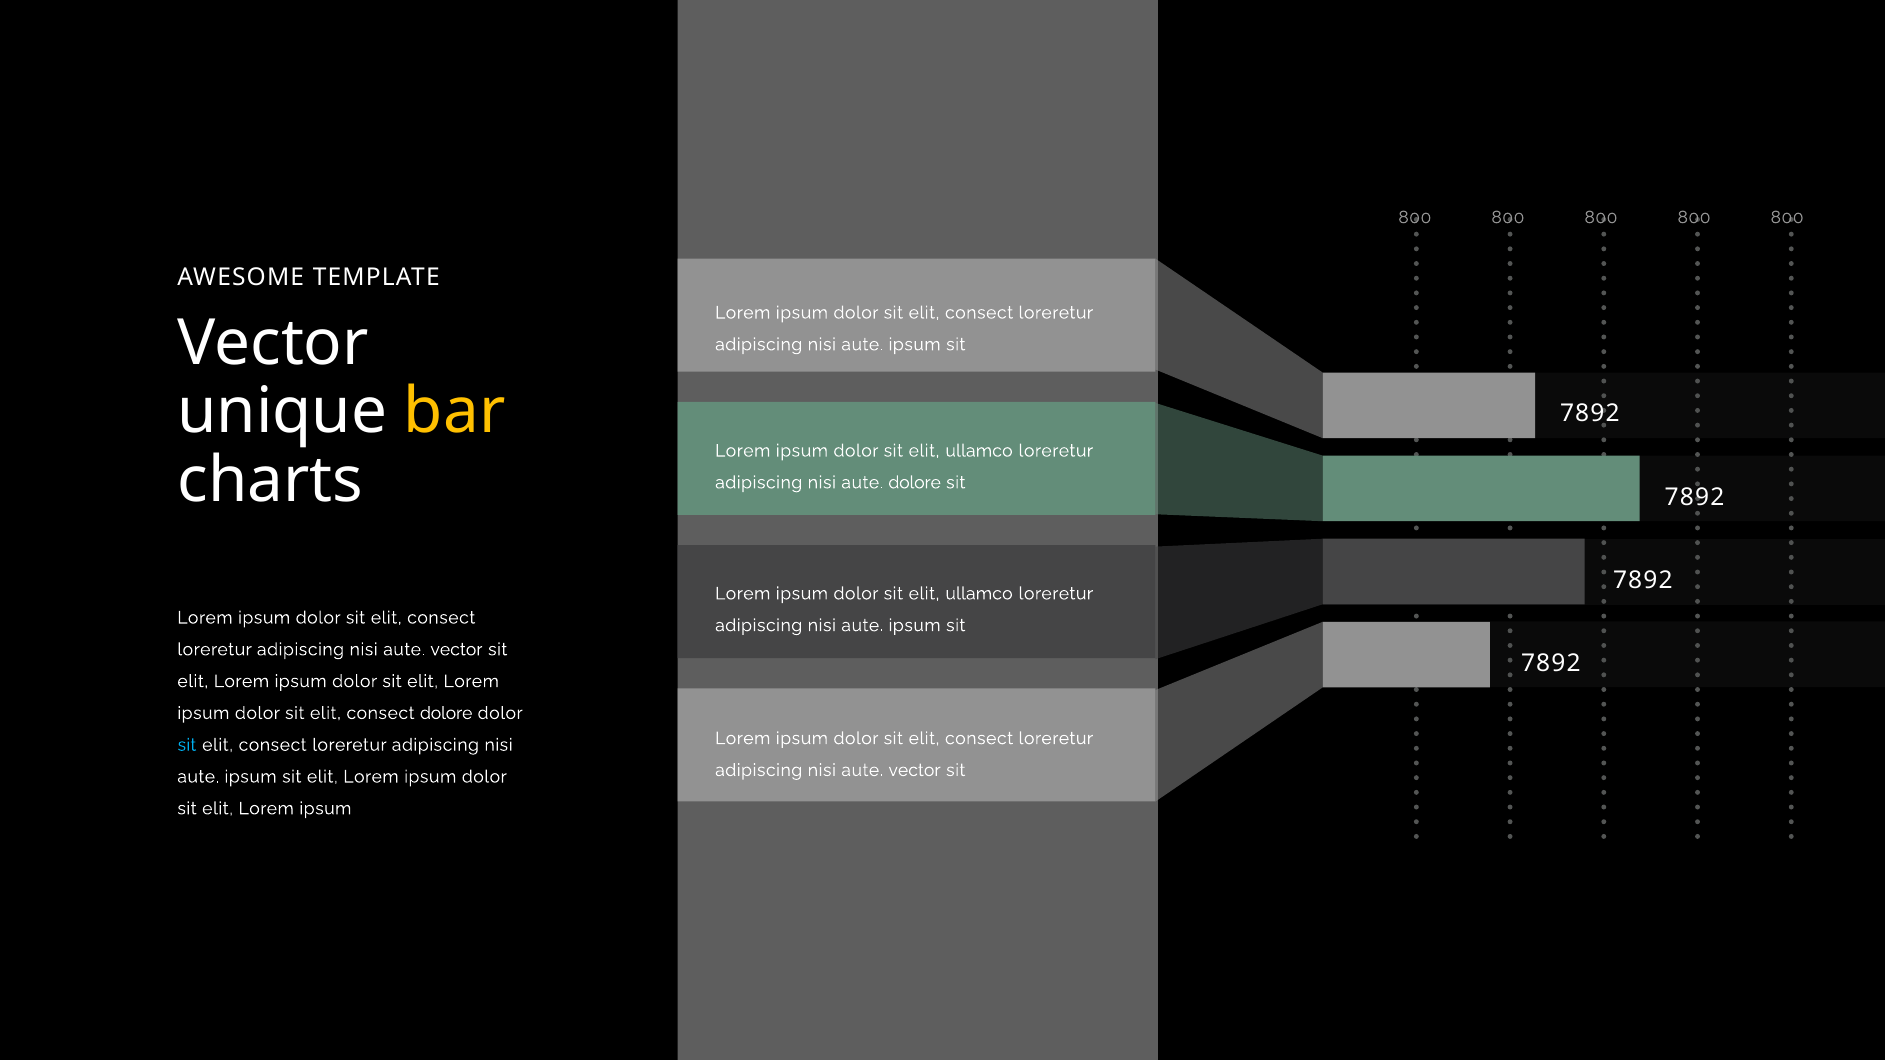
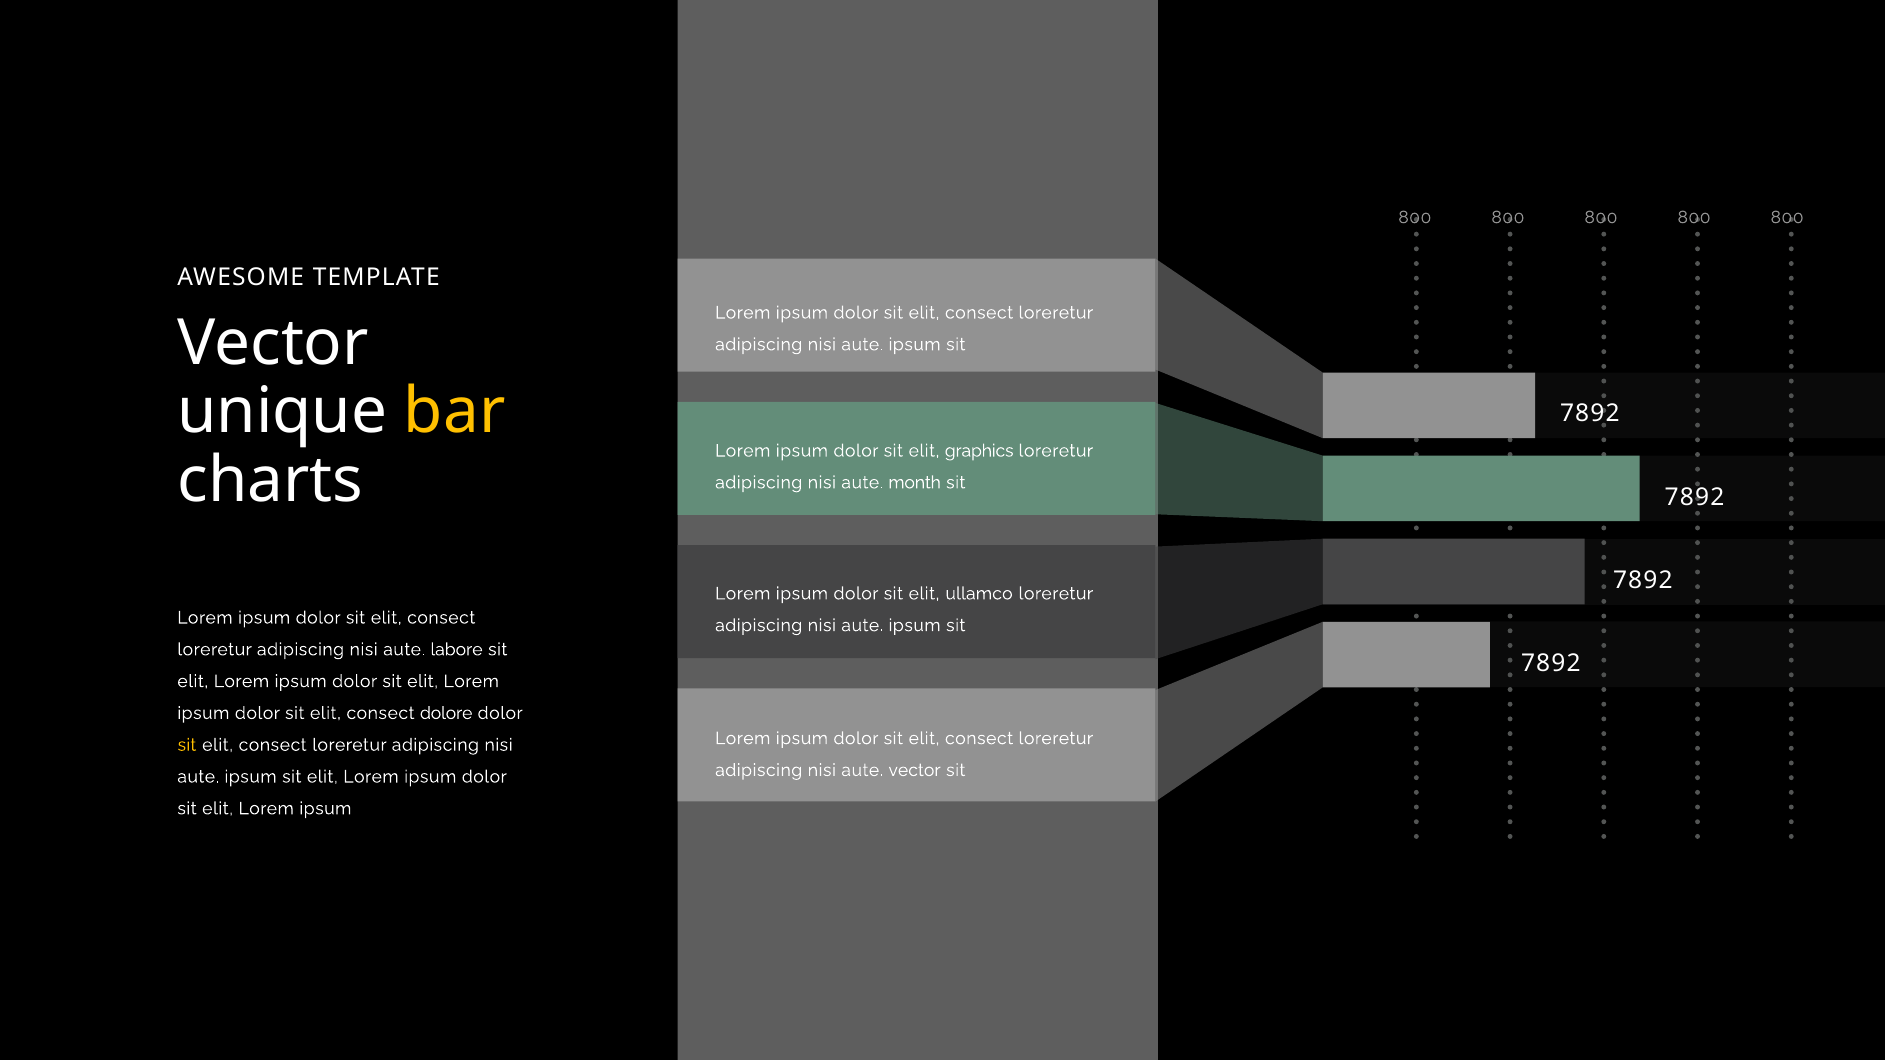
ullamco at (979, 451): ullamco -> graphics
aute dolore: dolore -> month
vector at (456, 650): vector -> labore
sit at (187, 745) colour: light blue -> yellow
